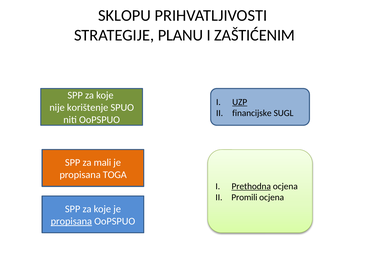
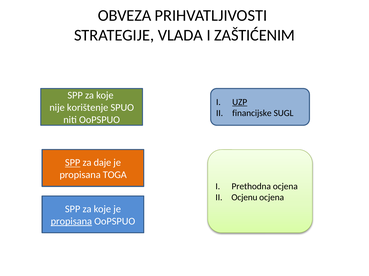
SKLOPU: SKLOPU -> OBVEZA
PLANU: PLANU -> VLADA
SPP at (73, 163) underline: none -> present
mali: mali -> daje
Prethodna underline: present -> none
Promili: Promili -> Ocjenu
